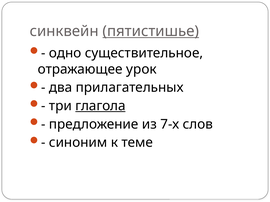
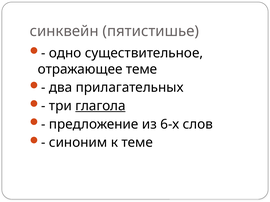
пятистишье underline: present -> none
отражающее урок: урок -> теме
7-х: 7-х -> 6-х
